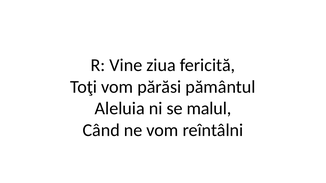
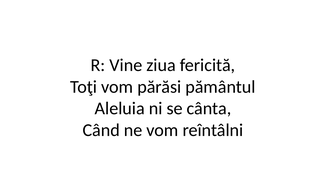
malul: malul -> cânta
